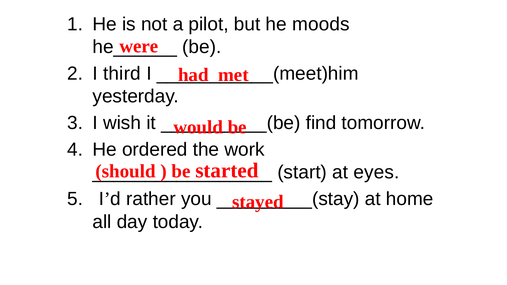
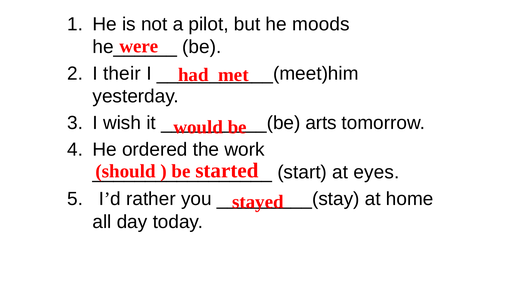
third: third -> their
find: find -> arts
